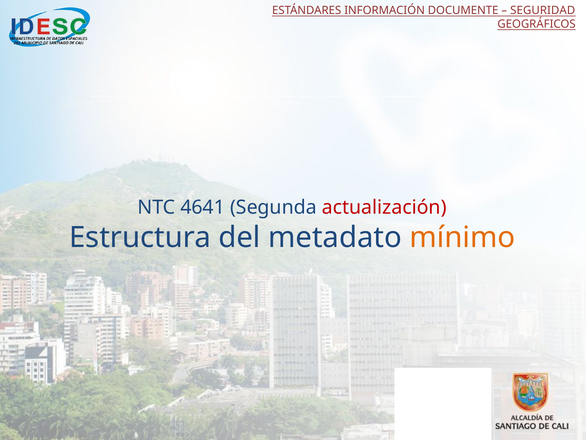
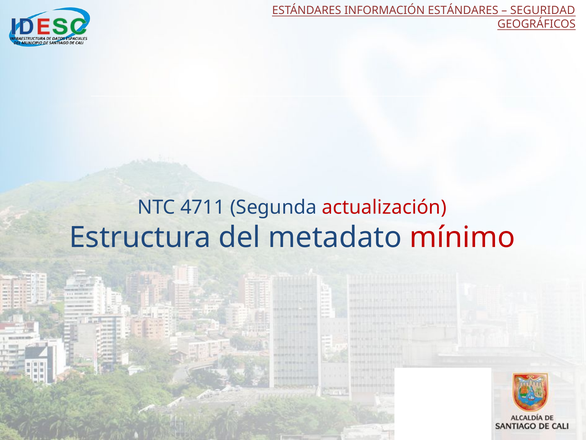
INFORMACIÓN DOCUMENTE: DOCUMENTE -> ESTÁNDARES
4641: 4641 -> 4711
mínimo colour: orange -> red
